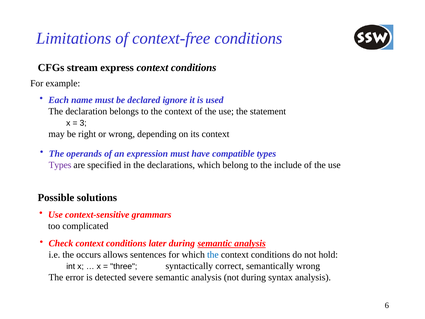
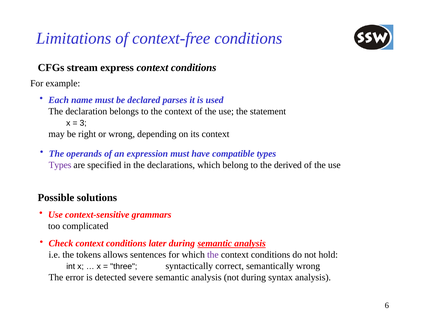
ignore: ignore -> parses
include: include -> derived
occurs: occurs -> tokens
the at (213, 255) colour: blue -> purple
